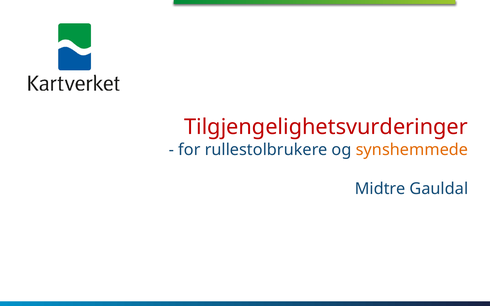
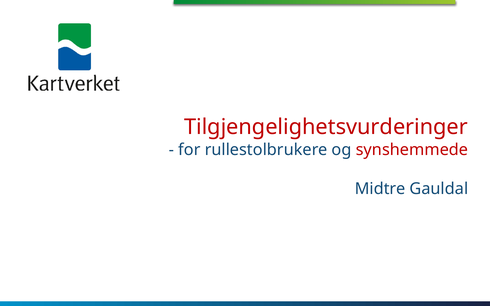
synshemmede colour: orange -> red
